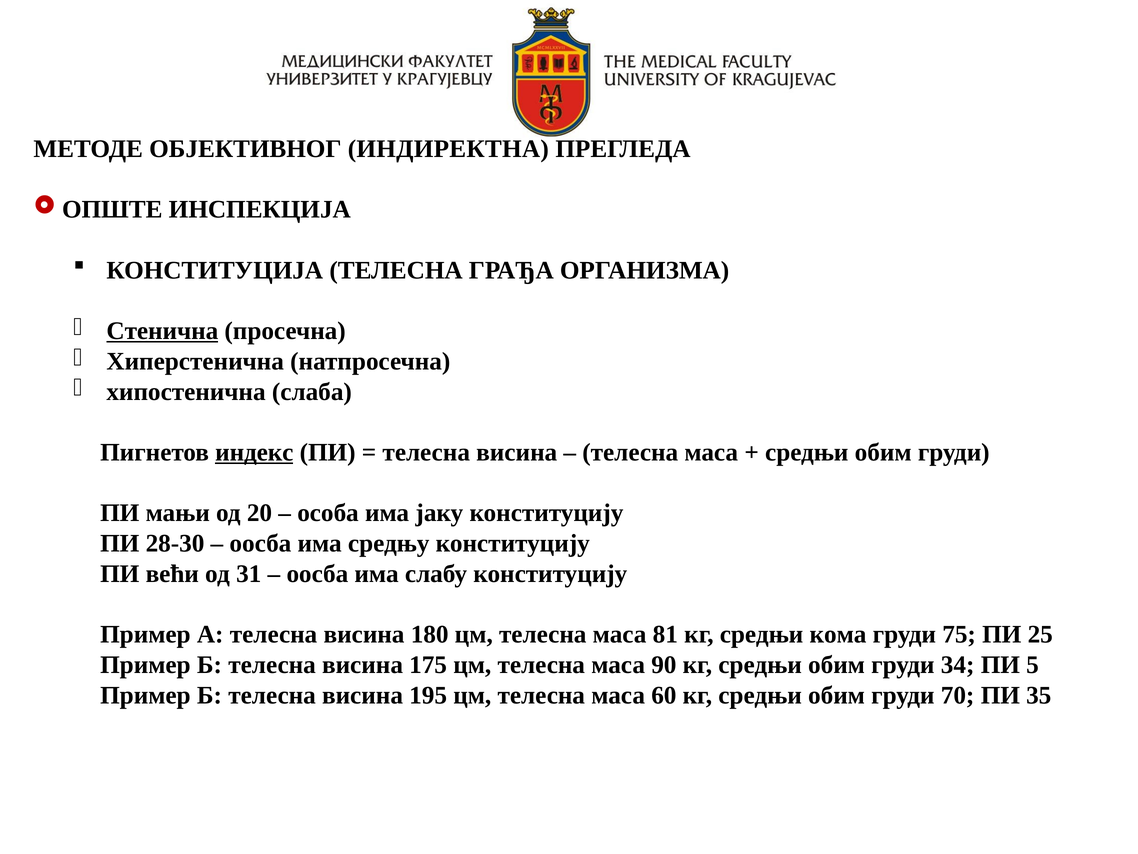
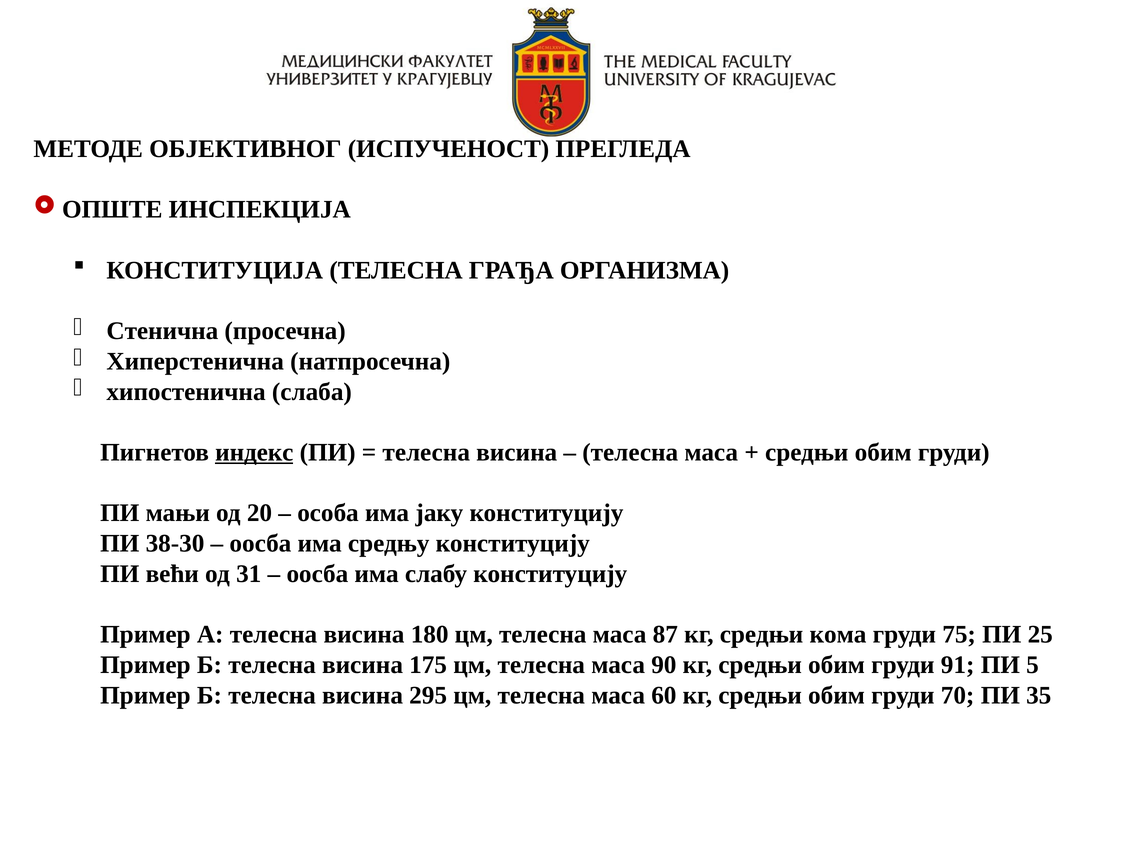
ИНДИРЕКТНА: ИНДИРЕКТНА -> ИСПУЧЕНОСТ
Стенична underline: present -> none
28-30: 28-30 -> 38-30
81: 81 -> 87
34: 34 -> 91
195: 195 -> 295
